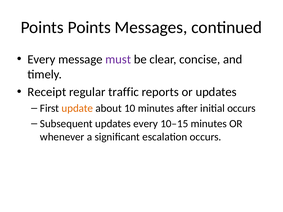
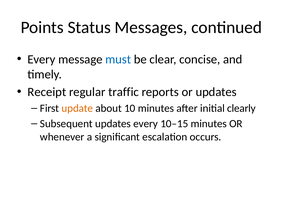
Points Points: Points -> Status
must colour: purple -> blue
initial occurs: occurs -> clearly
